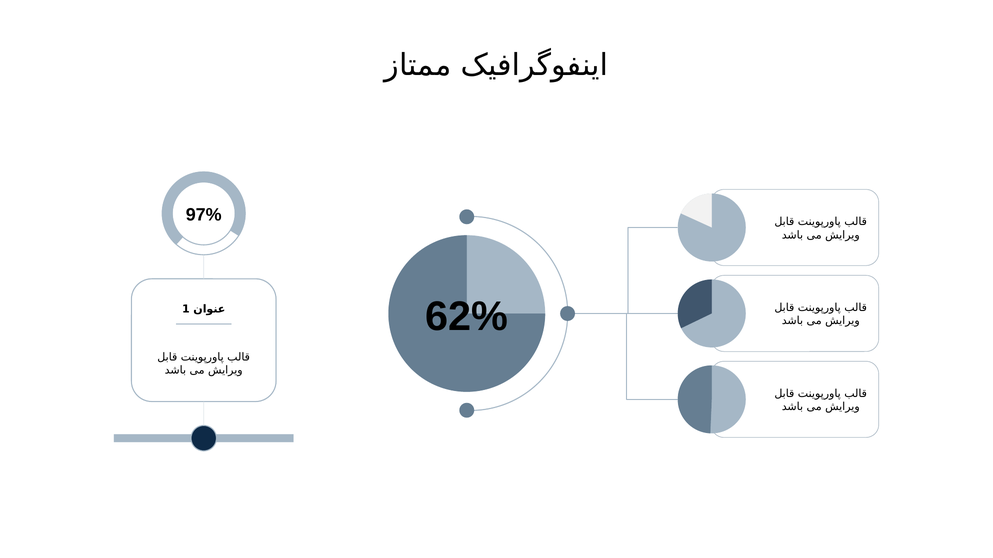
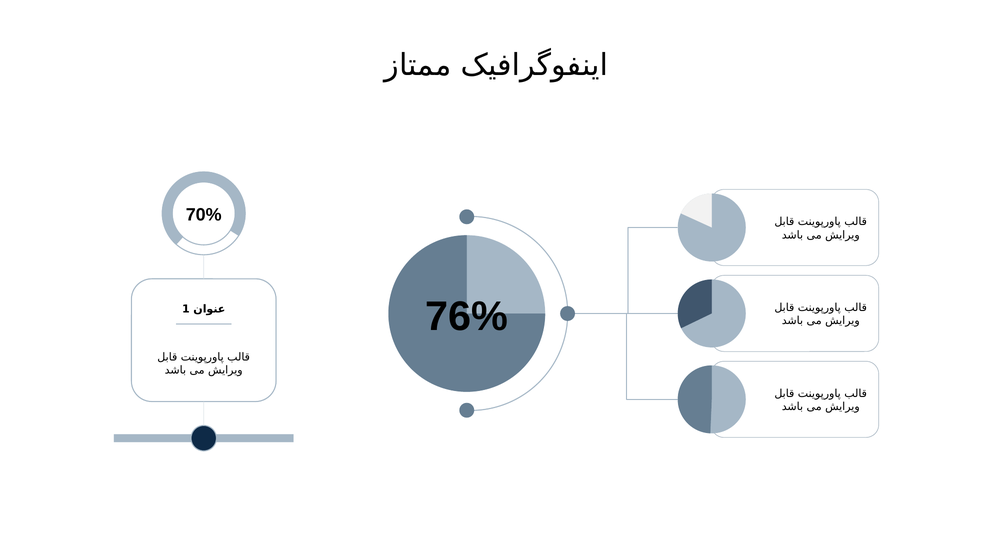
97%: 97% -> 70%
62%: 62% -> 76%
